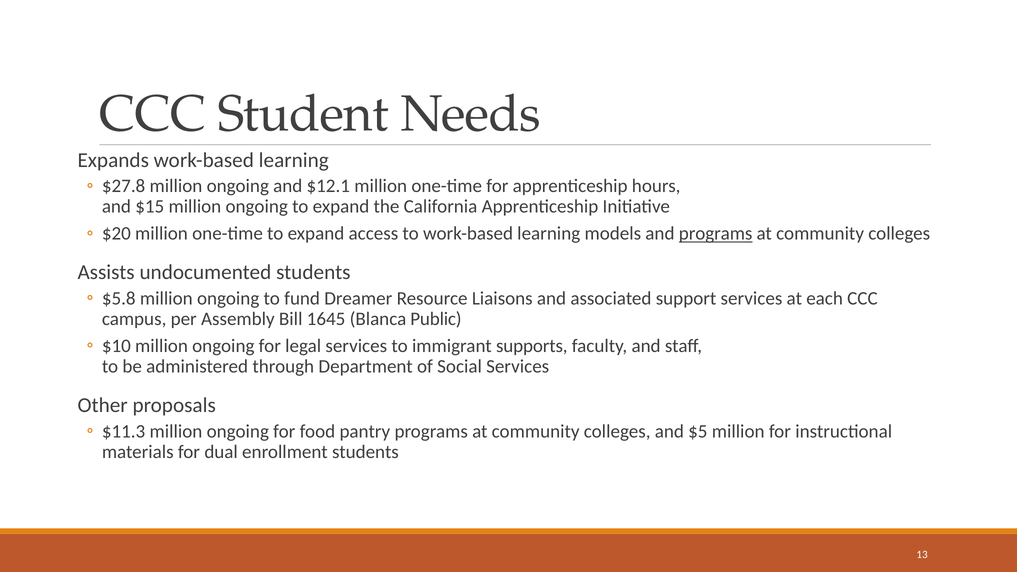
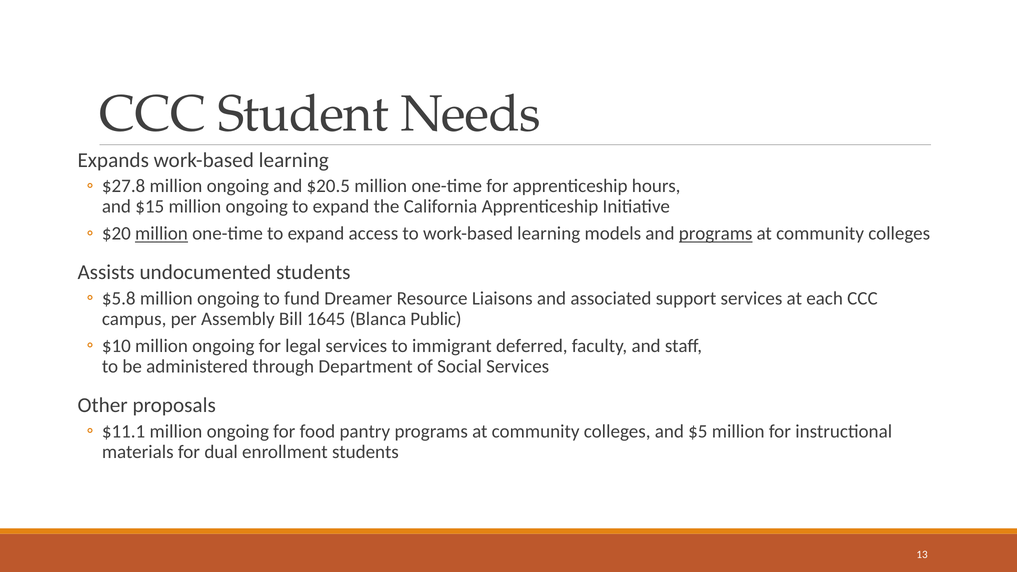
$12.1: $12.1 -> $20.5
million at (161, 234) underline: none -> present
supports: supports -> deferred
$11.3: $11.3 -> $11.1
